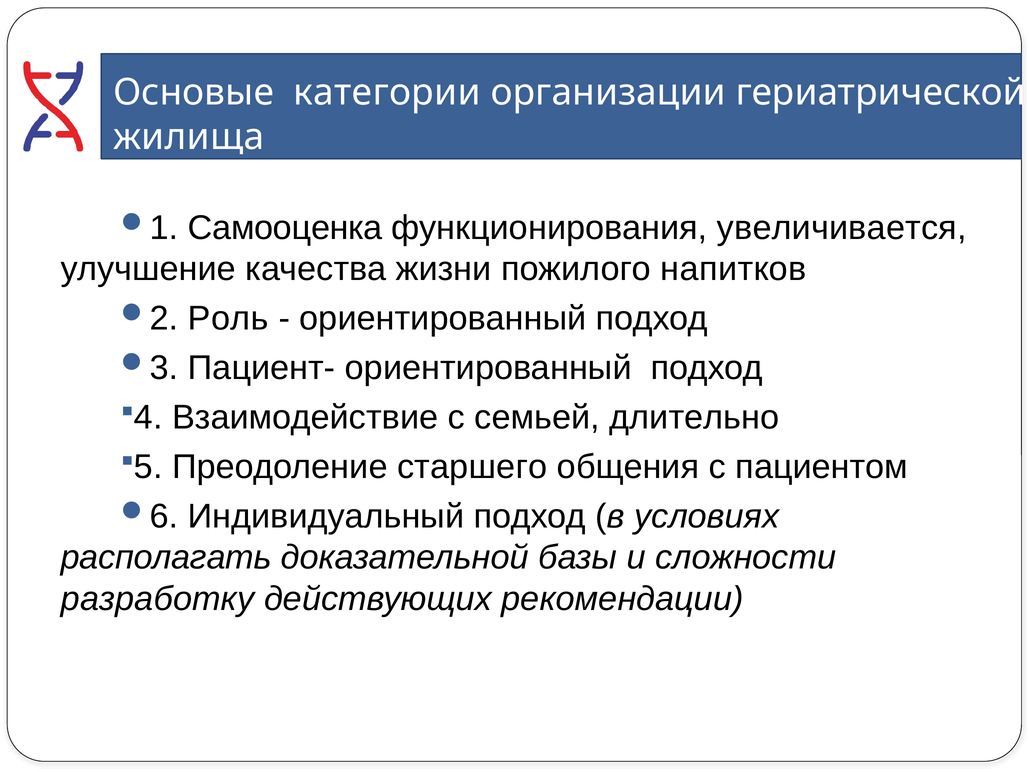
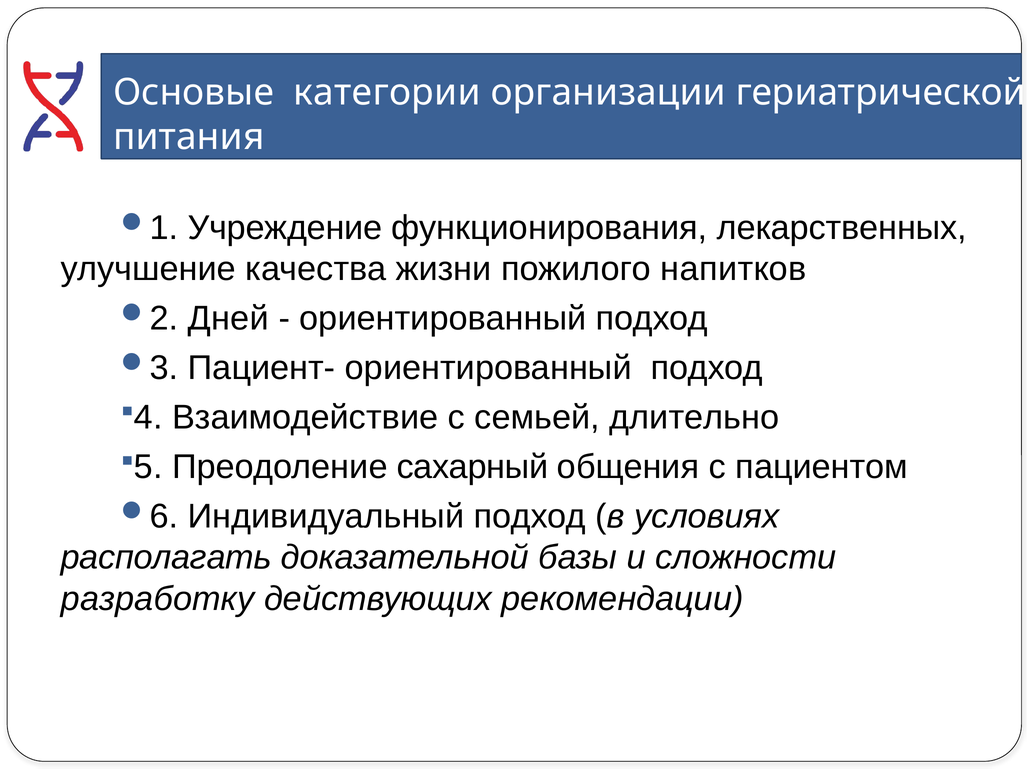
жилища: жилища -> питания
Самооценка: Самооценка -> Учреждение
увеличивается: увеличивается -> лекарственных
Роль: Роль -> Дней
старшего: старшего -> сахарный
